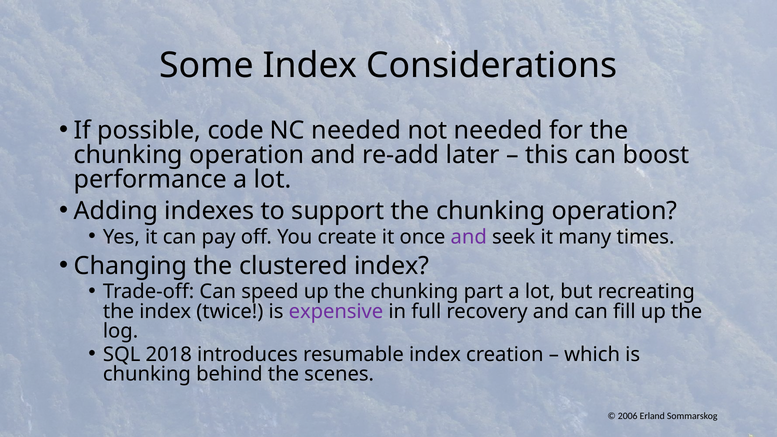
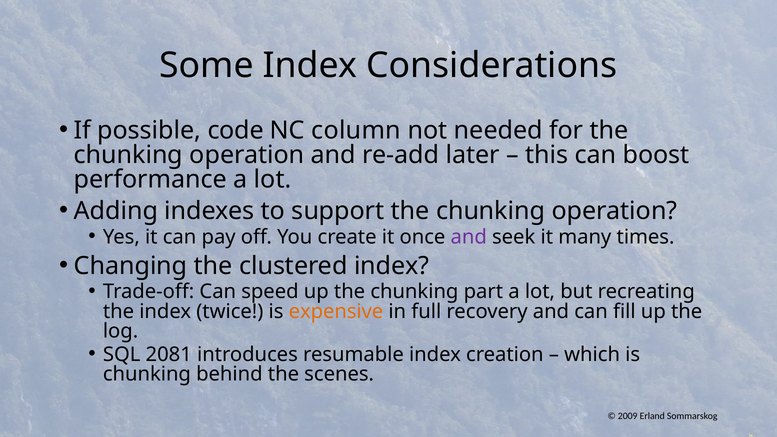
NC needed: needed -> column
expensive colour: purple -> orange
2018: 2018 -> 2081
2006: 2006 -> 2009
